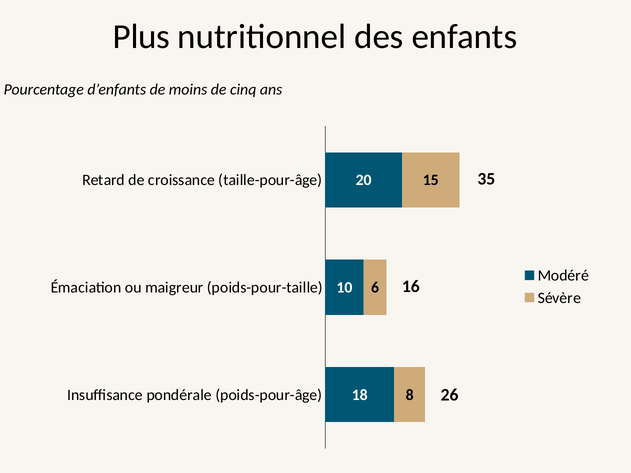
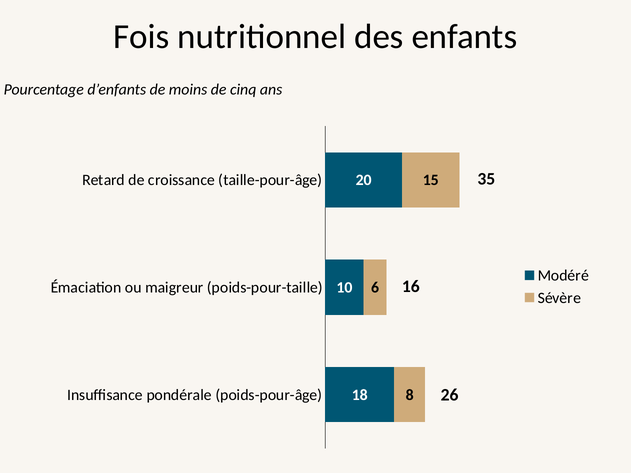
Plus: Plus -> Fois
